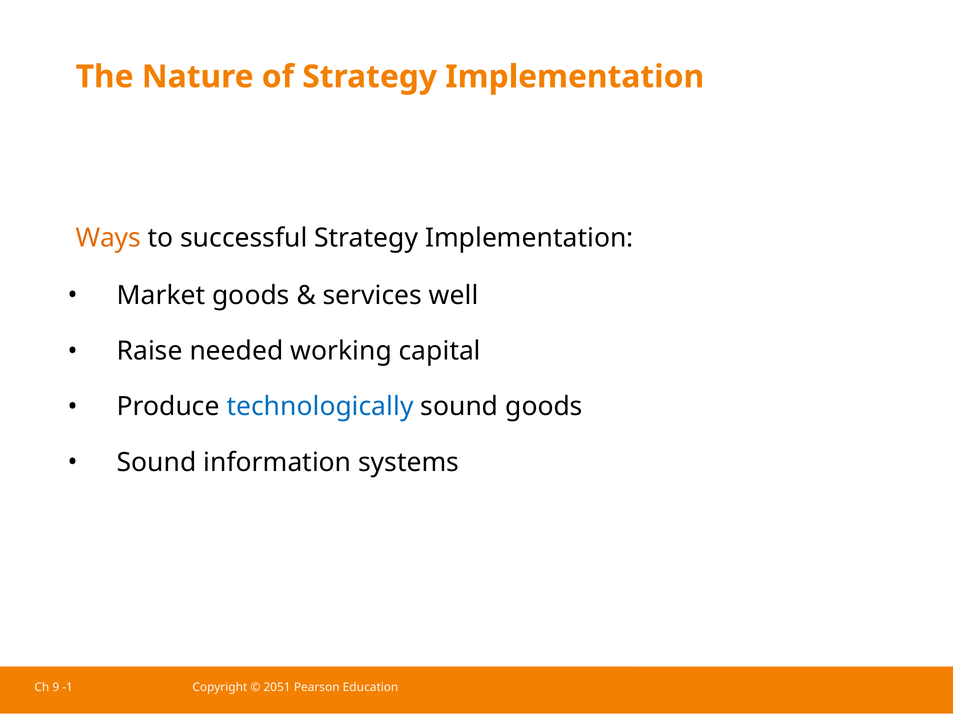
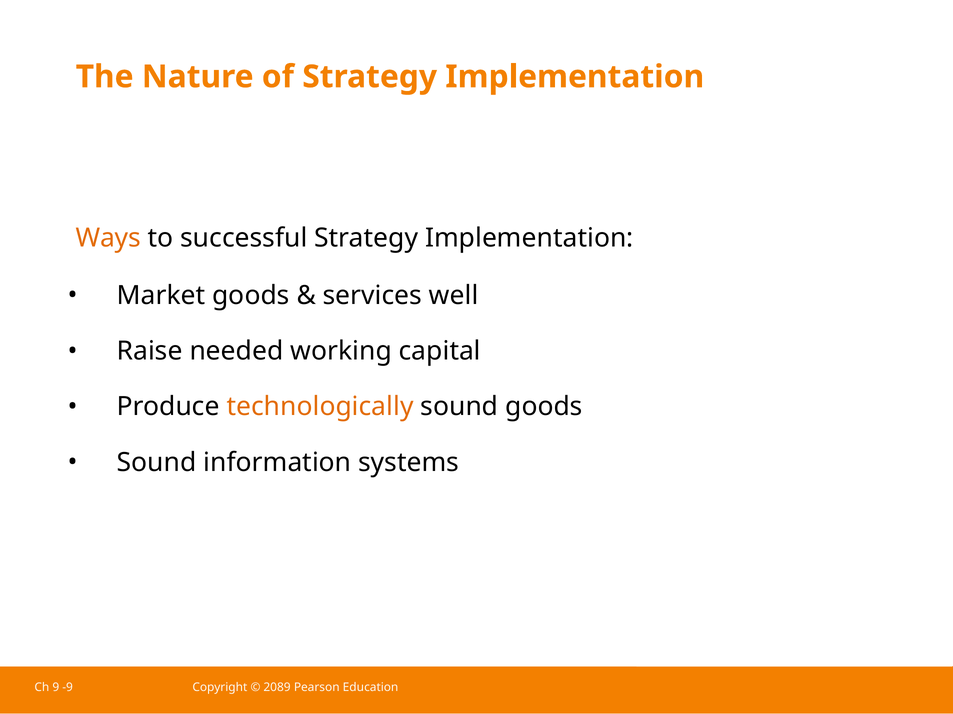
technologically colour: blue -> orange
-1: -1 -> -9
2051: 2051 -> 2089
